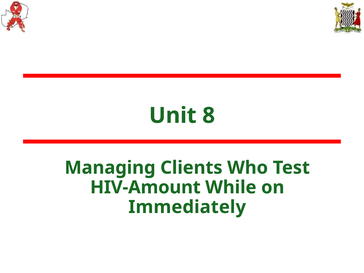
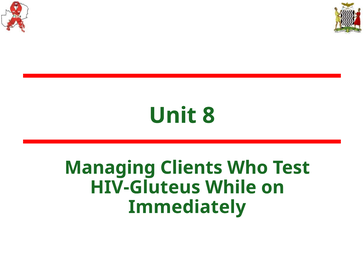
HIV-Amount: HIV-Amount -> HIV-Gluteus
